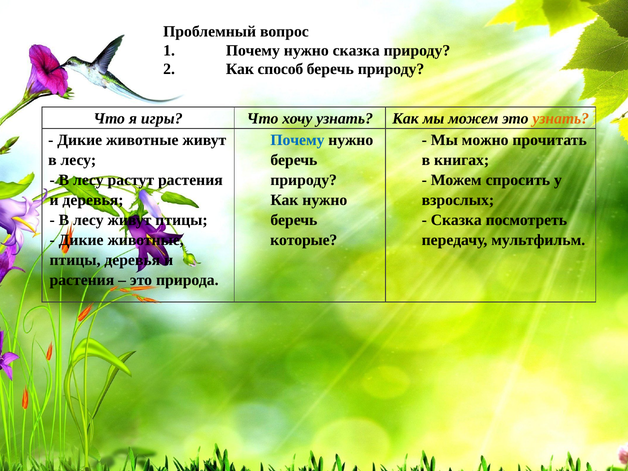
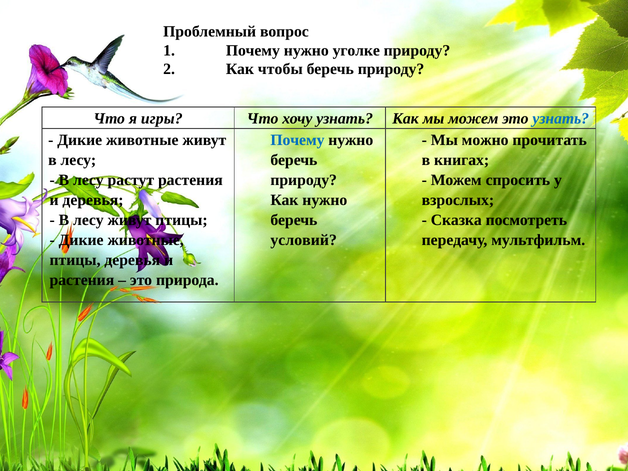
нужно сказка: сказка -> уголке
способ: способ -> чтобы
узнать at (561, 118) colour: orange -> blue
которые: которые -> условий
